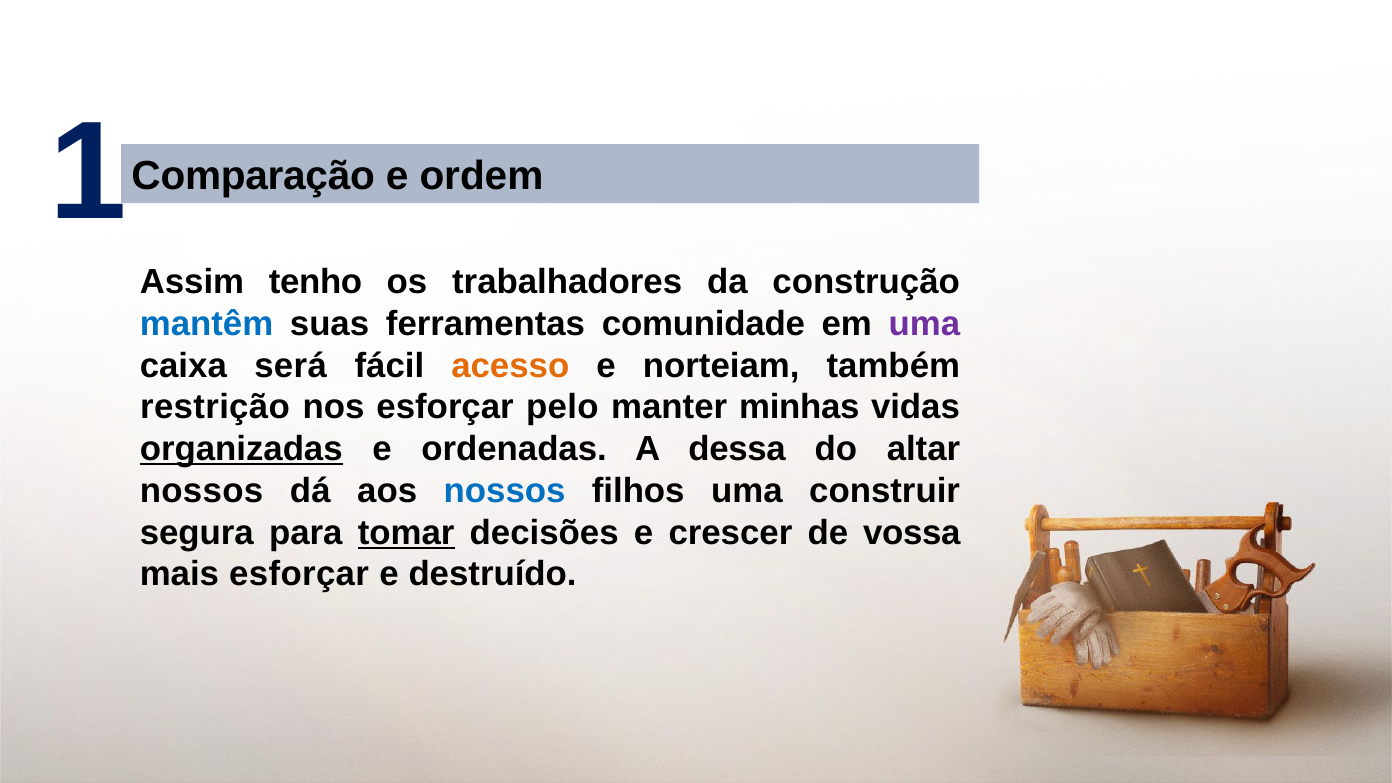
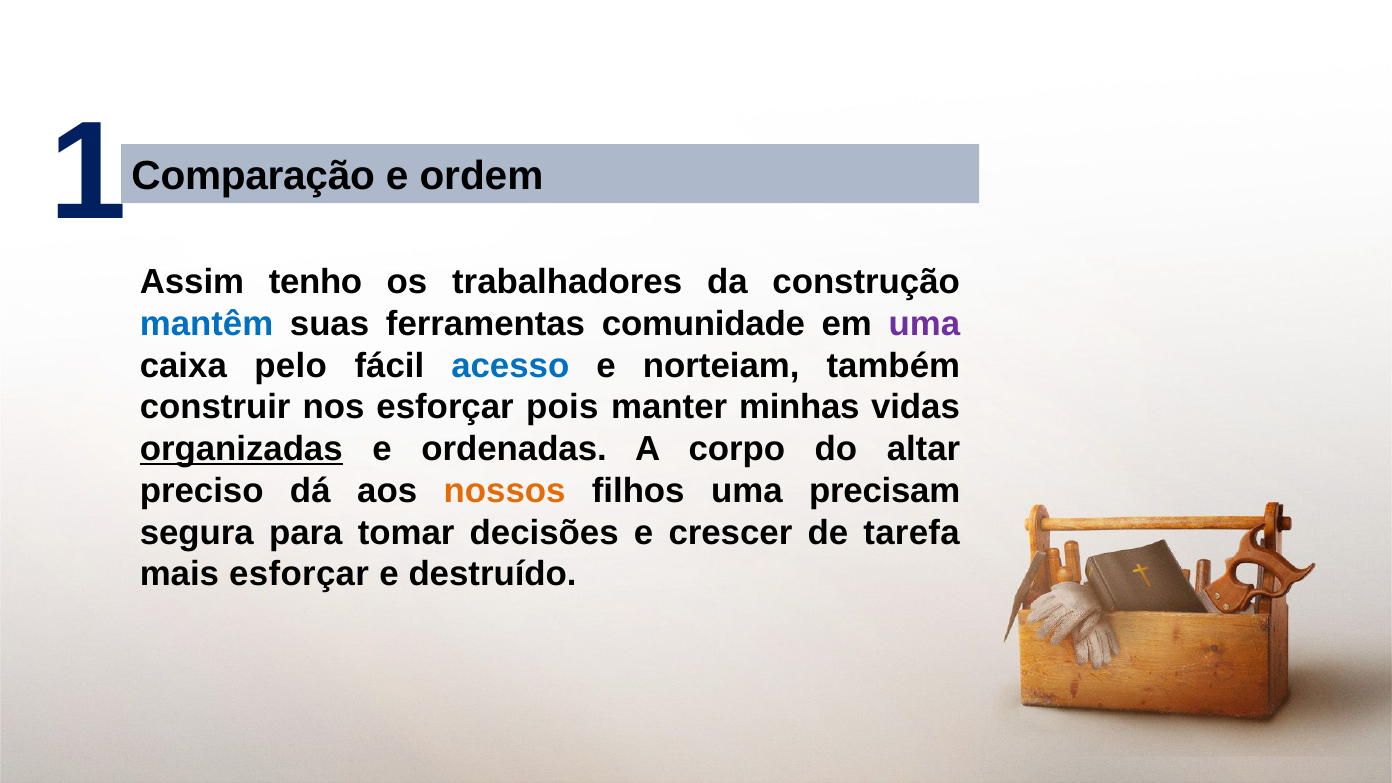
será: será -> pelo
acesso colour: orange -> blue
restrição: restrição -> construir
pelo: pelo -> pois
dessa: dessa -> corpo
nossos at (202, 491): nossos -> preciso
nossos at (505, 491) colour: blue -> orange
construir: construir -> precisam
tomar underline: present -> none
vossa: vossa -> tarefa
